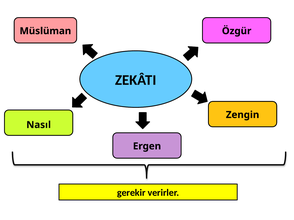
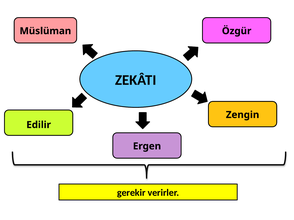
Nasıl: Nasıl -> Edilir
